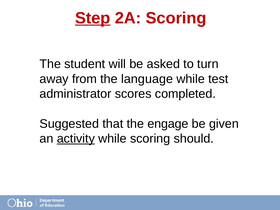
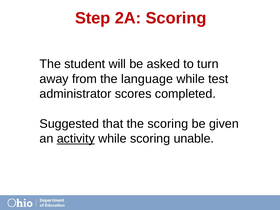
Step underline: present -> none
the engage: engage -> scoring
should: should -> unable
